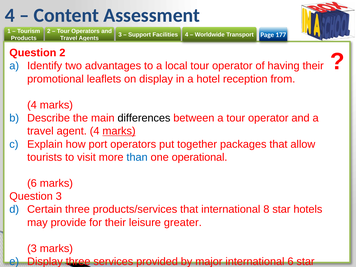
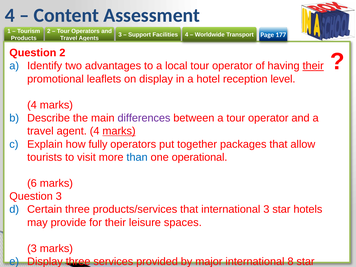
their at (313, 66) underline: none -> present
from: from -> level
differences colour: black -> purple
port: port -> fully
international 8: 8 -> 3
greater: greater -> spaces
international 6: 6 -> 8
